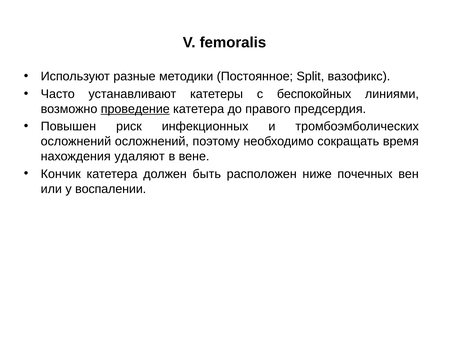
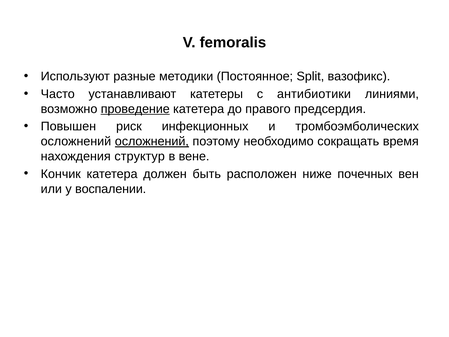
беспокойных: беспокойных -> антибиотики
осложнений at (152, 141) underline: none -> present
удаляют: удаляют -> структур
